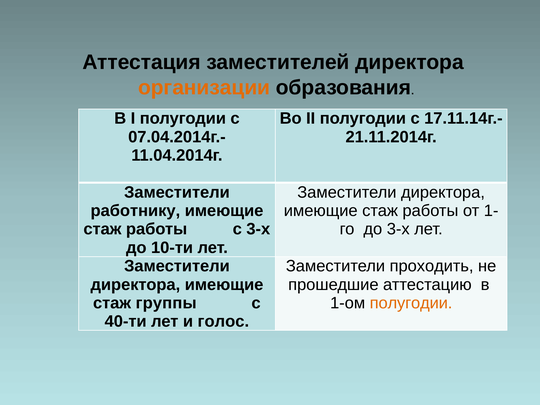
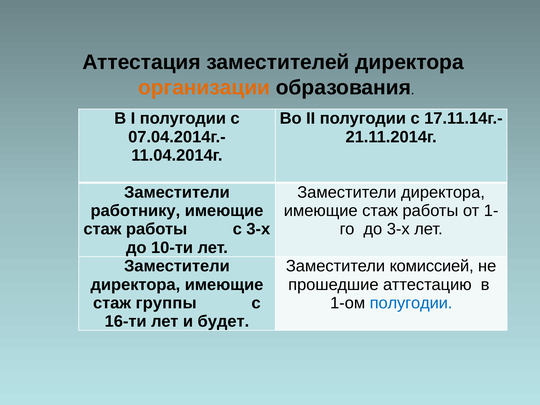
проходить: проходить -> комиссией
полугодии at (411, 303) colour: orange -> blue
40-ти: 40-ти -> 16-ти
голос: голос -> будет
